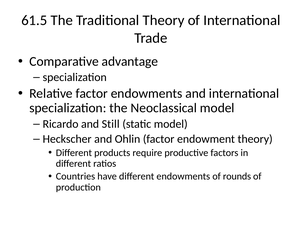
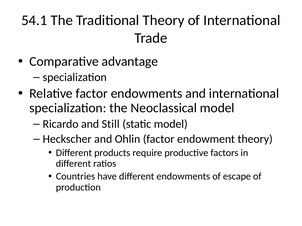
61.5: 61.5 -> 54.1
rounds: rounds -> escape
